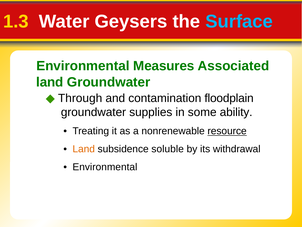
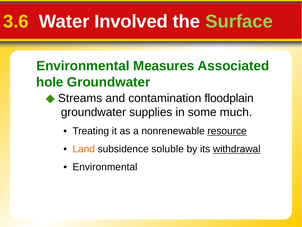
1.3: 1.3 -> 3.6
Geysers: Geysers -> Involved
Surface colour: light blue -> light green
land at (50, 82): land -> hole
Through: Through -> Streams
ability: ability -> much
withdrawal underline: none -> present
